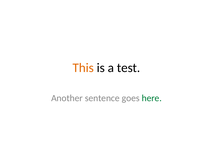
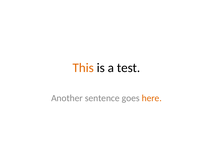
here colour: green -> orange
